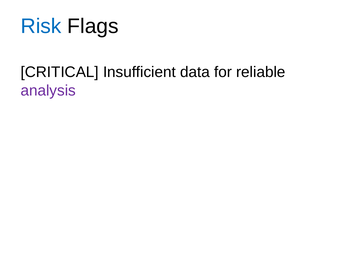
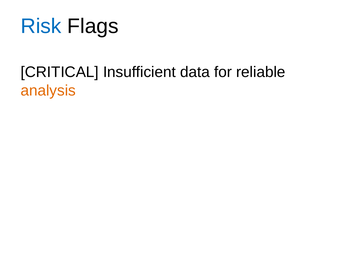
analysis colour: purple -> orange
